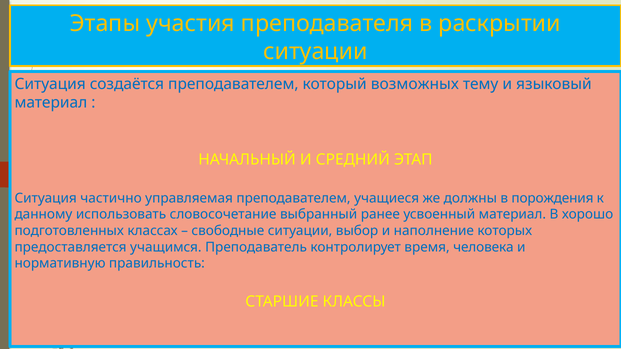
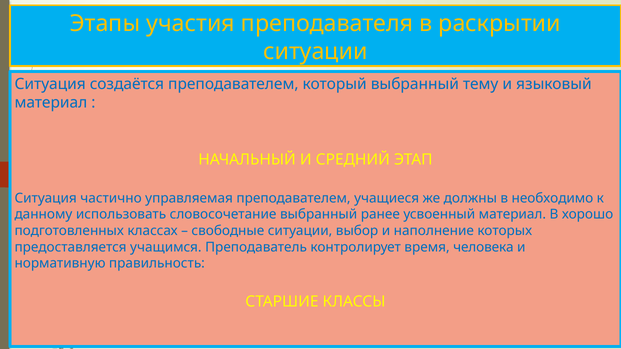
который возможных: возможных -> выбранный
порождения: порождения -> необходимо
